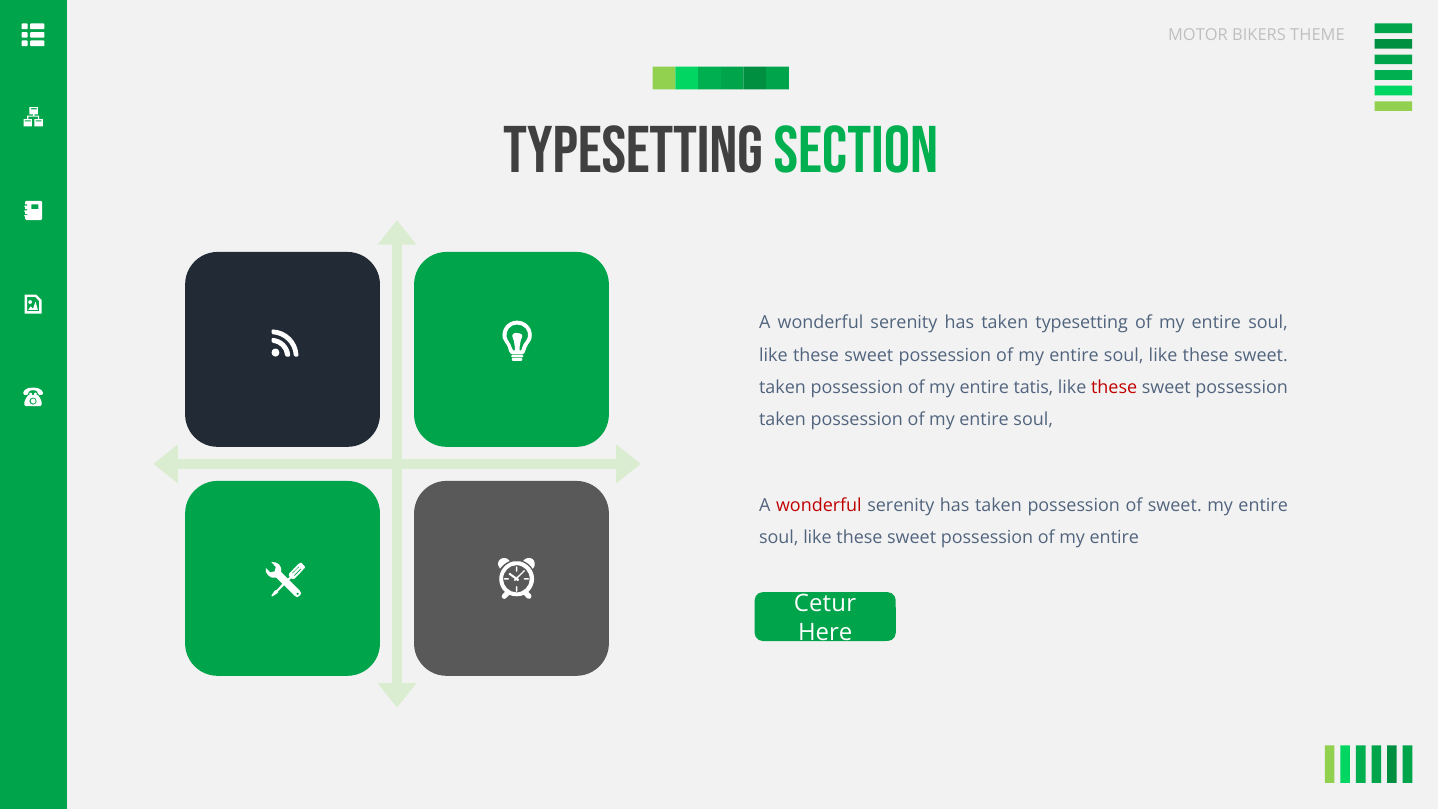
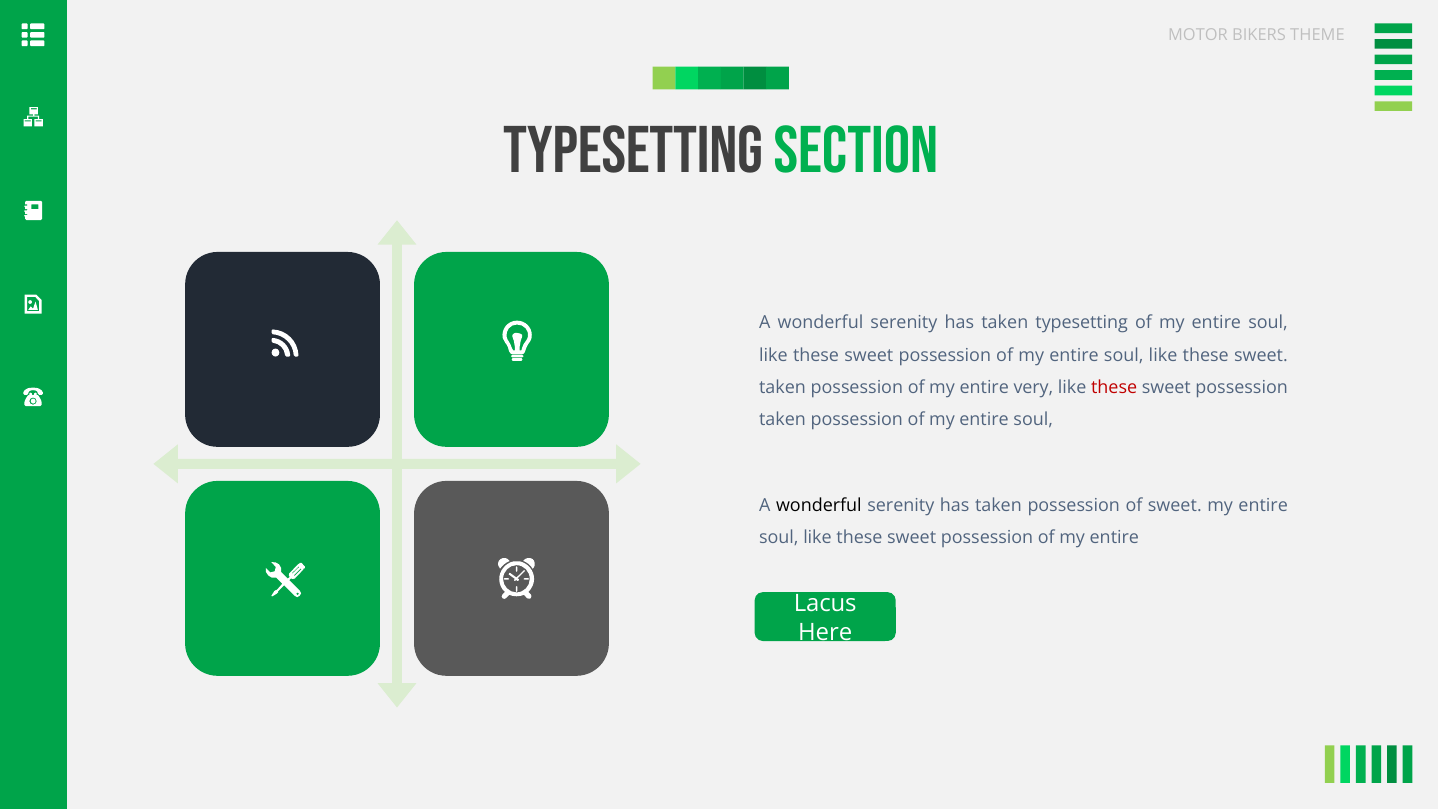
tatis: tatis -> very
wonderful at (819, 505) colour: red -> black
Cetur: Cetur -> Lacus
